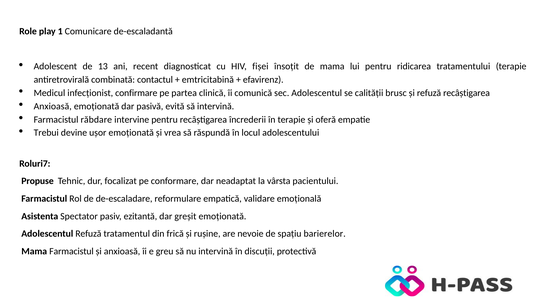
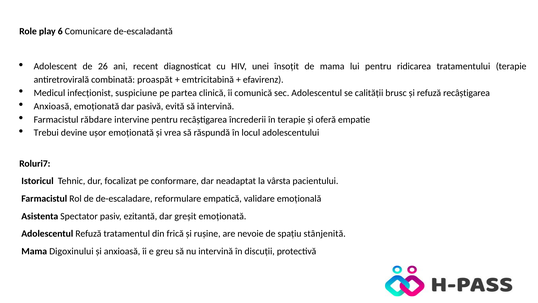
1: 1 -> 6
13: 13 -> 26
fișei: fișei -> unei
contactul: contactul -> proaspăt
confirmare: confirmare -> suspiciune
Propuse: Propuse -> Istoricul
barierelor: barierelor -> stânjenită
Mama Farmacistul: Farmacistul -> Digoxinului
